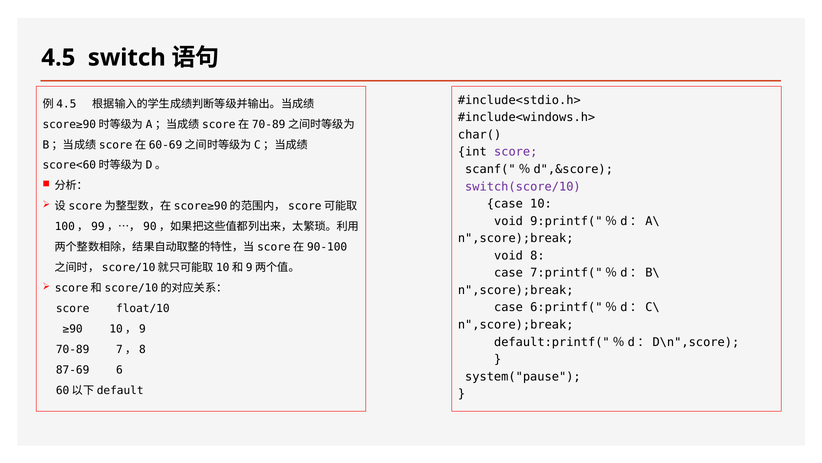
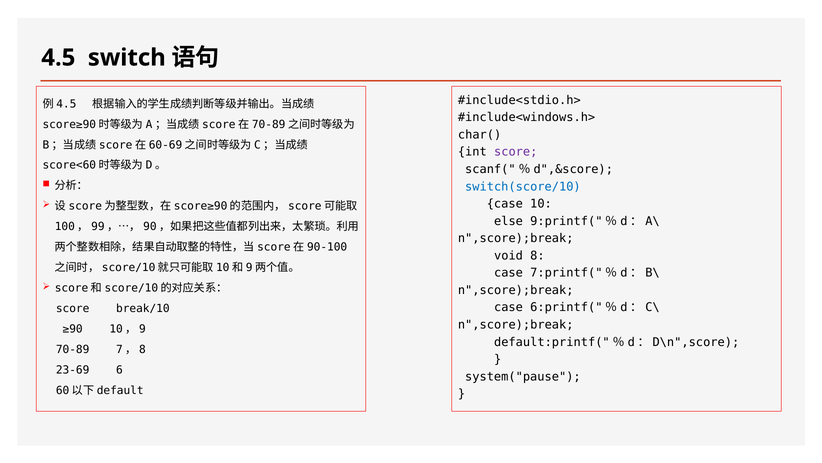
switch(score/10 colour: purple -> blue
void at (509, 221): void -> else
float/10: float/10 -> break/10
87-69: 87-69 -> 23-69
